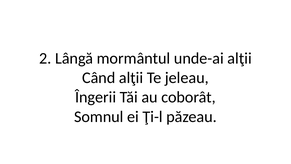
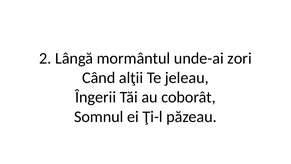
unde-ai alţii: alţii -> zori
